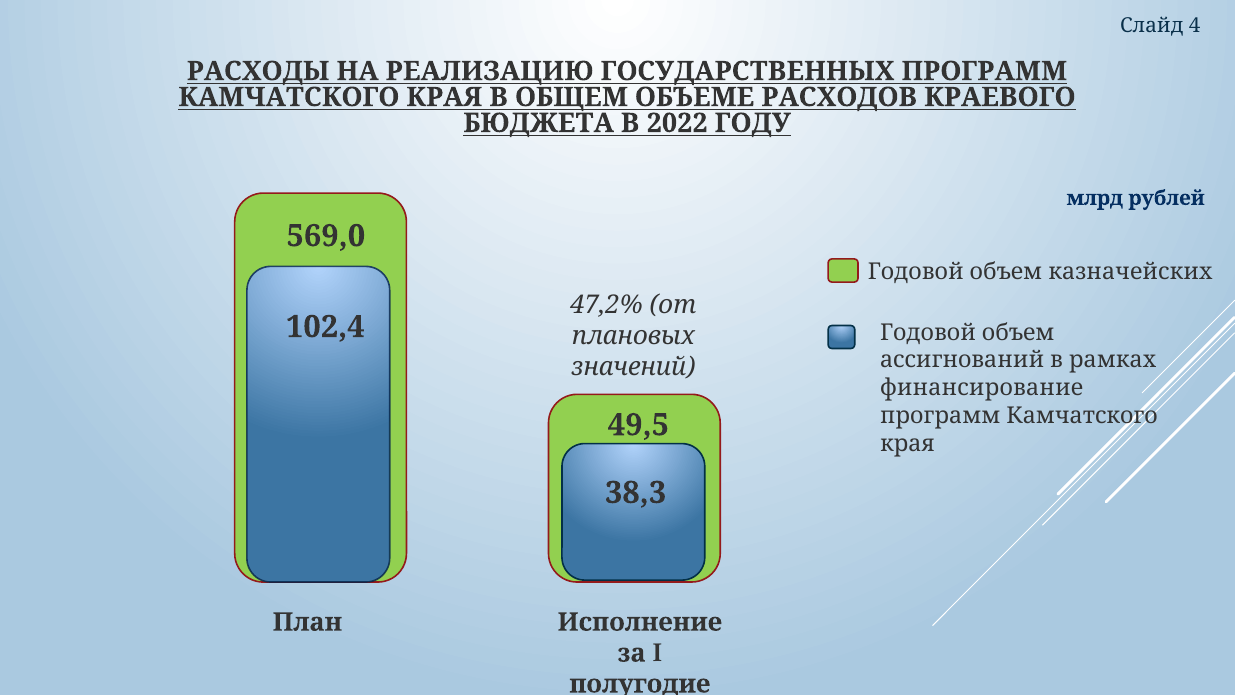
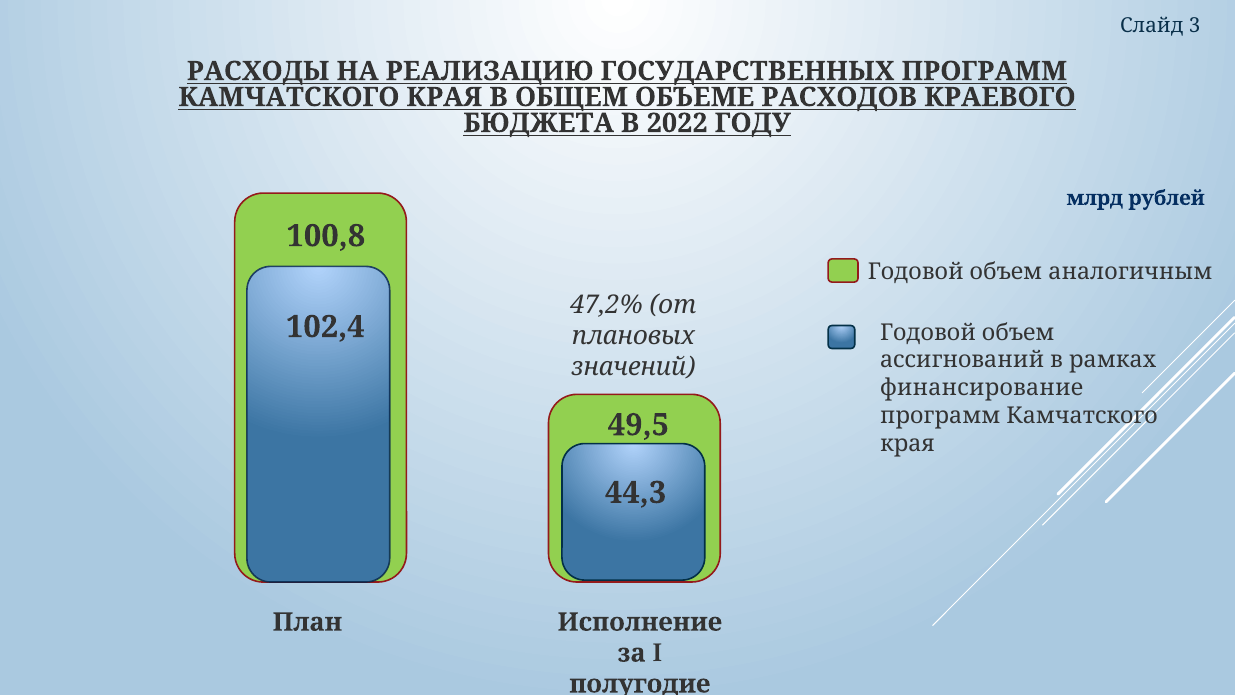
4: 4 -> 3
569,0: 569,0 -> 100,8
казначейских: казначейских -> аналогичным
38,3: 38,3 -> 44,3
